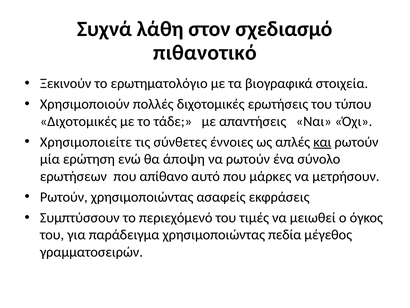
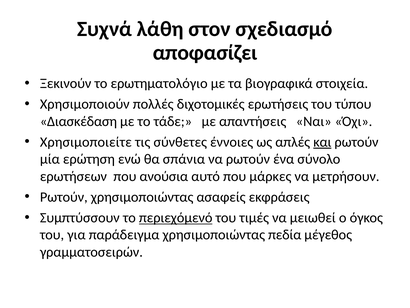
πιθανοτικό: πιθανοτικό -> αποφασίζει
Διχοτομικές at (78, 121): Διχοτομικές -> Διασκέδαση
άποψη: άποψη -> σπάνια
απίθανο: απίθανο -> ανούσια
περιεχόμενό underline: none -> present
